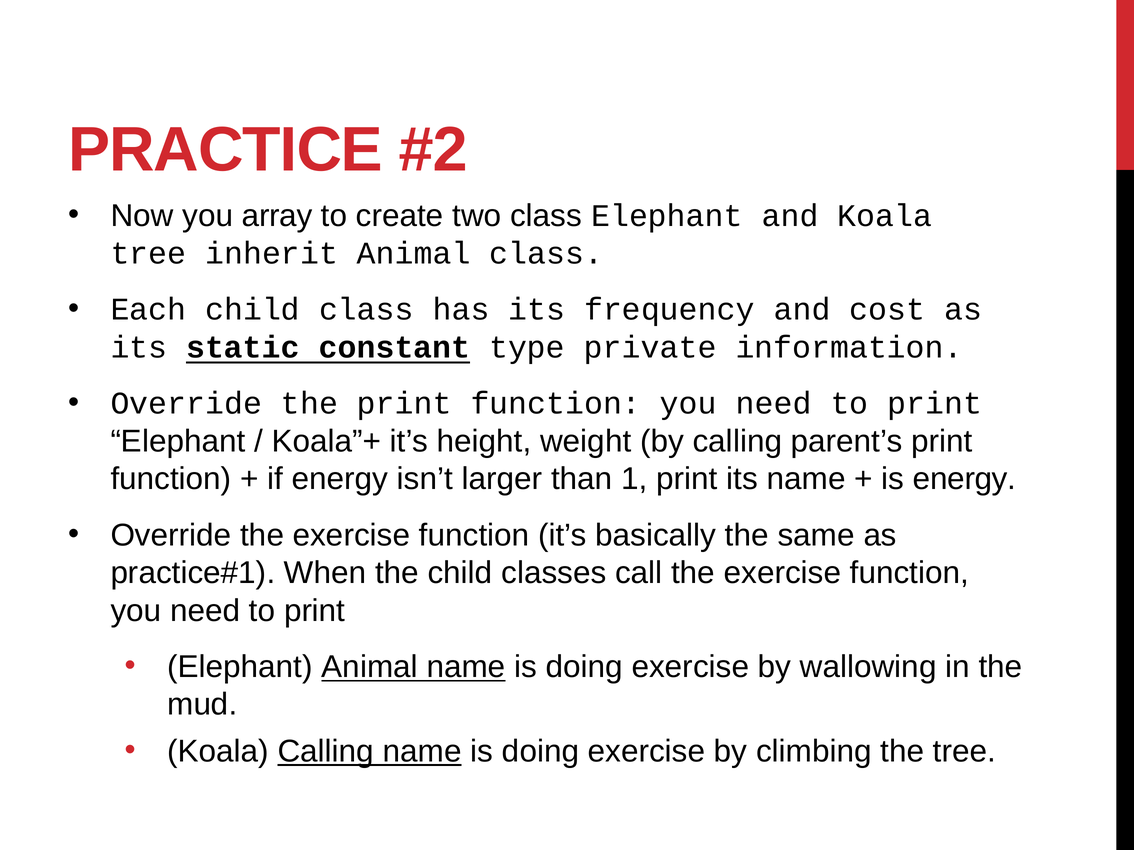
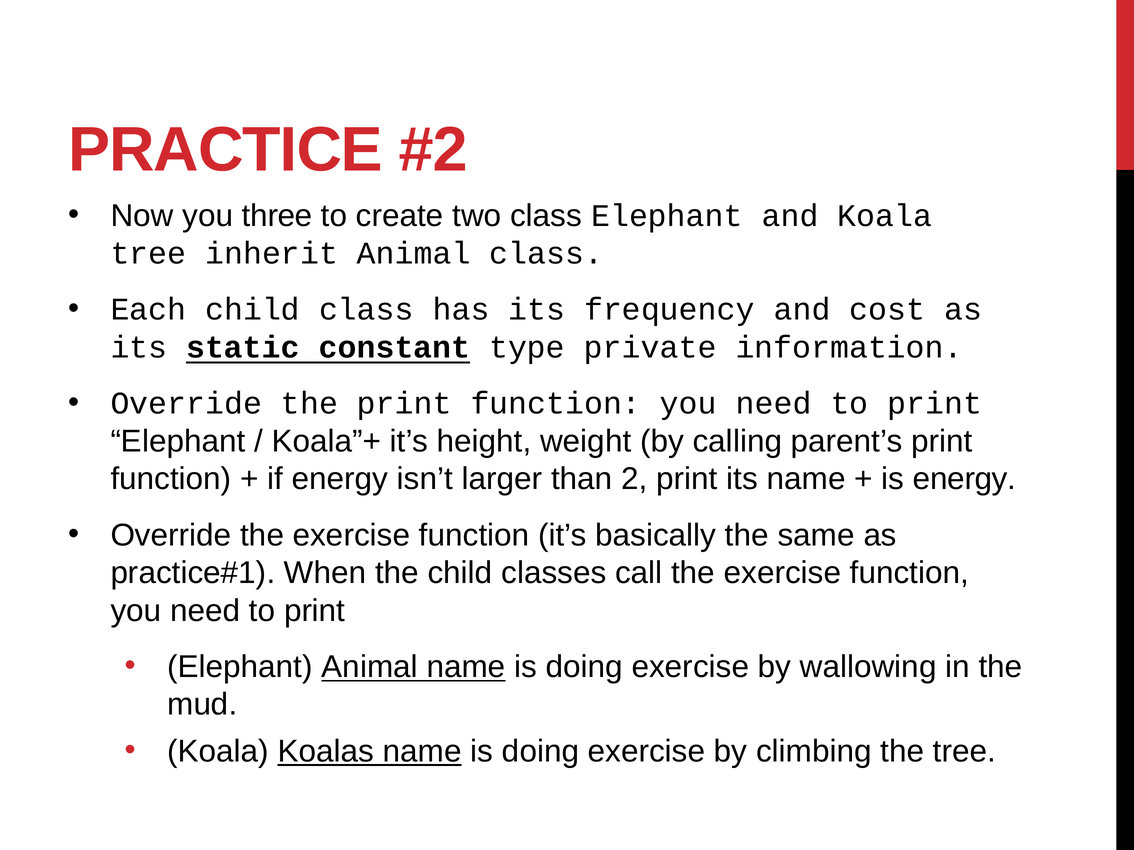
array: array -> three
1: 1 -> 2
Koala Calling: Calling -> Koalas
